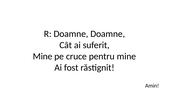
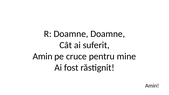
Mine at (43, 56): Mine -> Amin
